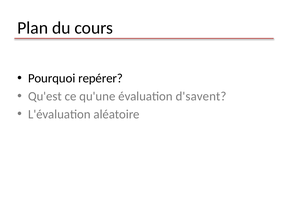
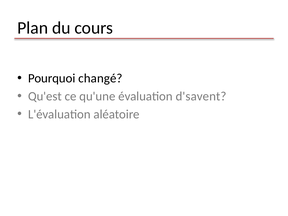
repérer: repérer -> changé
